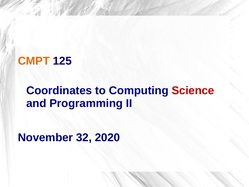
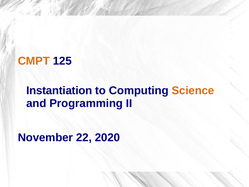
Coordinates: Coordinates -> Instantiation
Science colour: red -> orange
32: 32 -> 22
